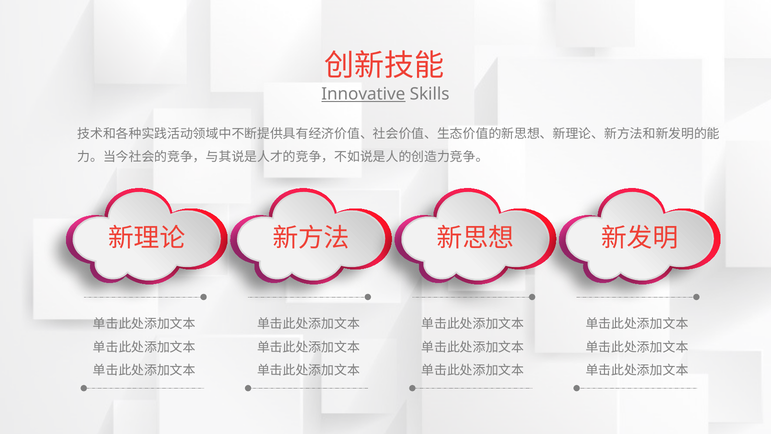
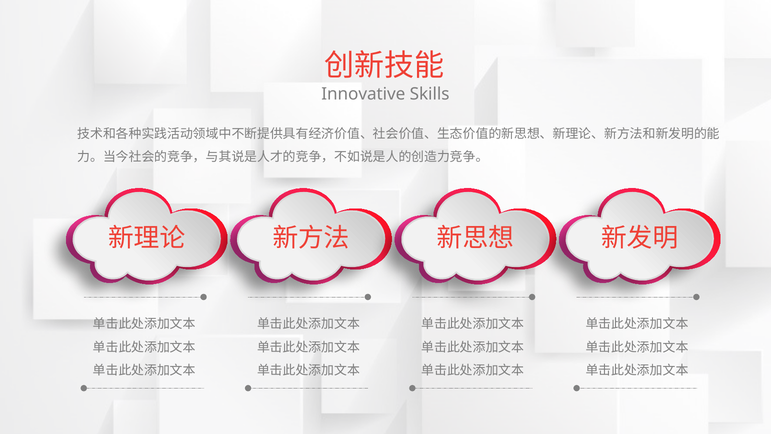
Innovative underline: present -> none
